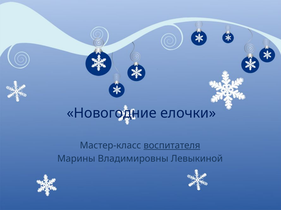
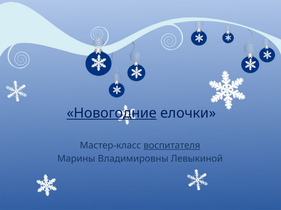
Новогодние underline: none -> present
